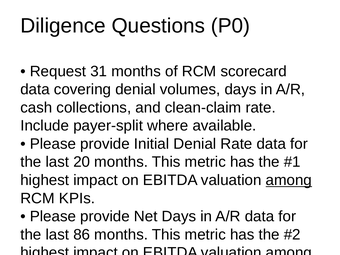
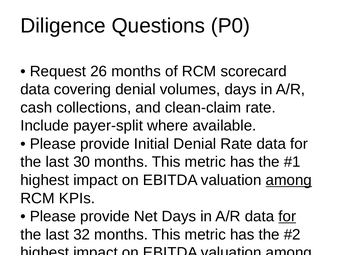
31: 31 -> 26
20: 20 -> 30
for at (287, 216) underline: none -> present
86: 86 -> 32
